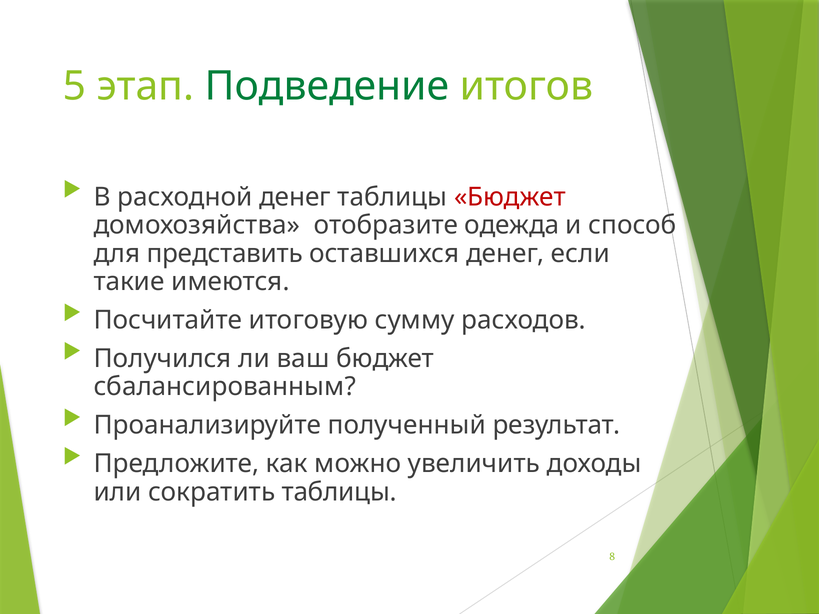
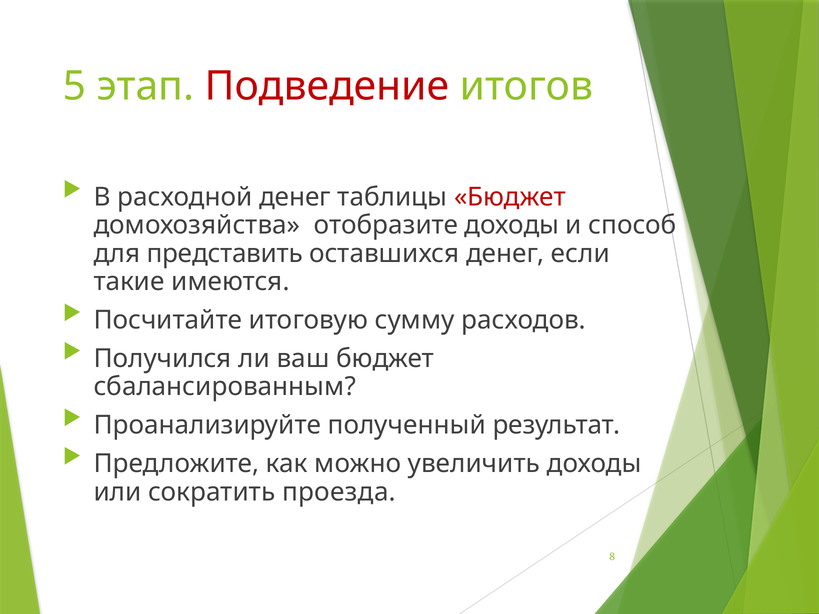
Подведение colour: green -> red
отобразите одежда: одежда -> доходы
сократить таблицы: таблицы -> проезда
